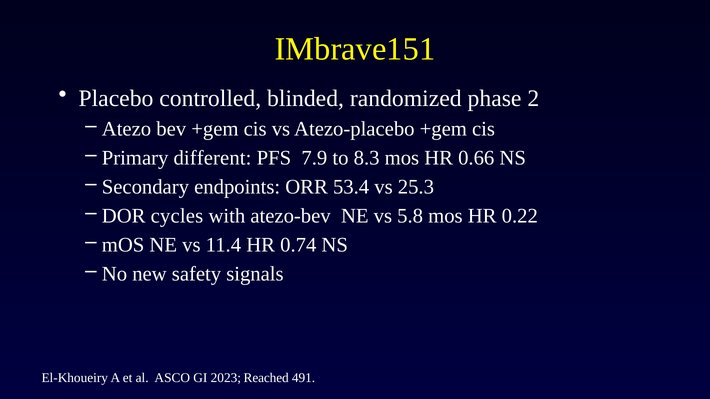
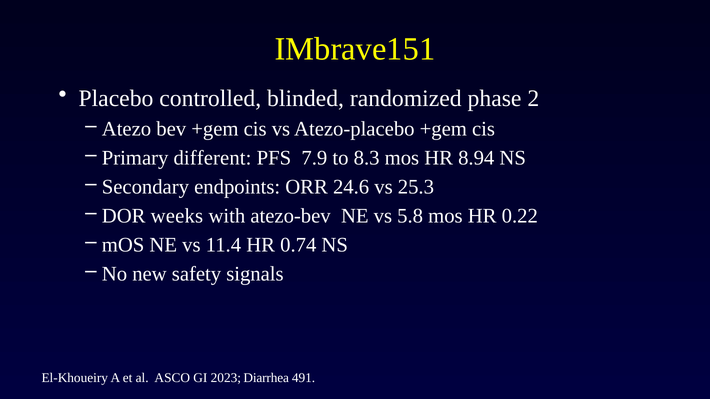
0.66: 0.66 -> 8.94
53.4: 53.4 -> 24.6
cycles: cycles -> weeks
Reached: Reached -> Diarrhea
